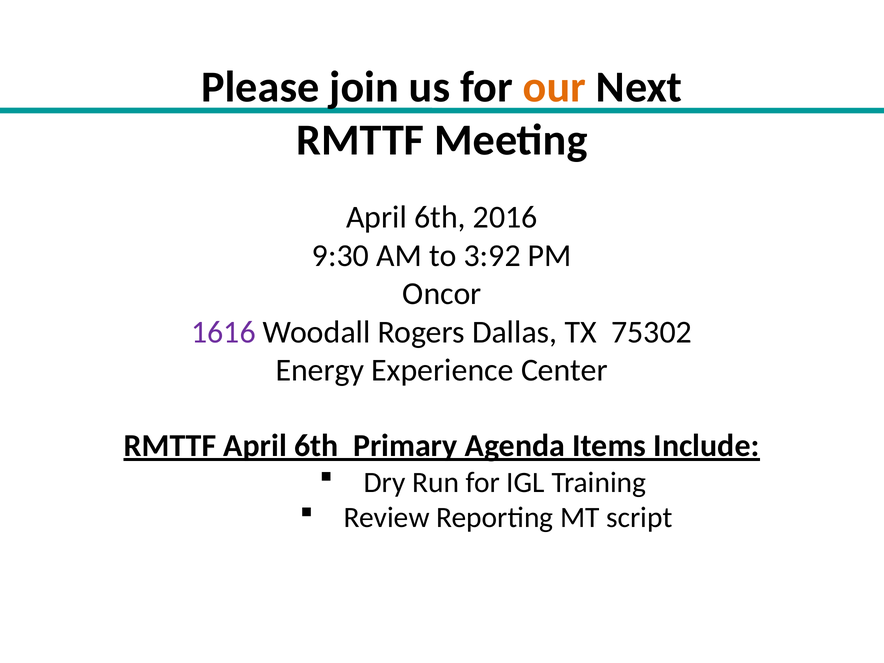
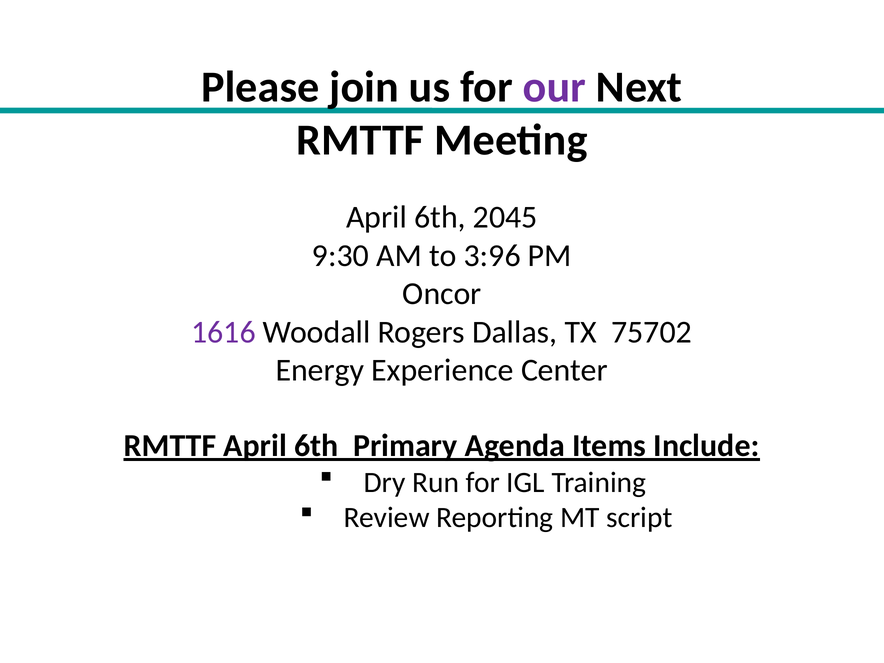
our colour: orange -> purple
2016: 2016 -> 2045
3:92: 3:92 -> 3:96
75302: 75302 -> 75702
